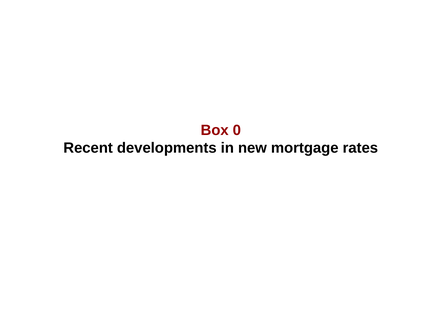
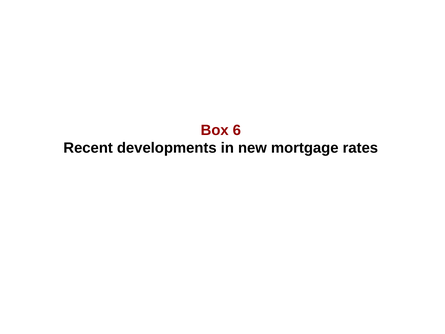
0: 0 -> 6
